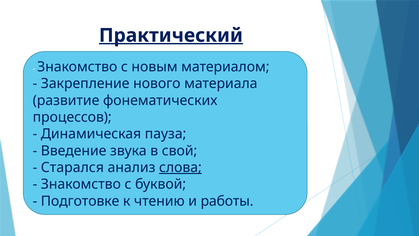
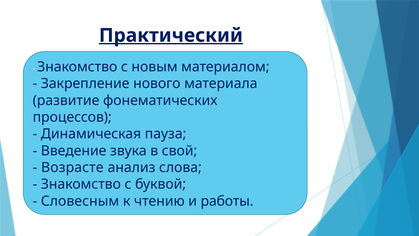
Старался: Старался -> Возрасте
слова underline: present -> none
Подготовке: Подготовке -> Словесным
